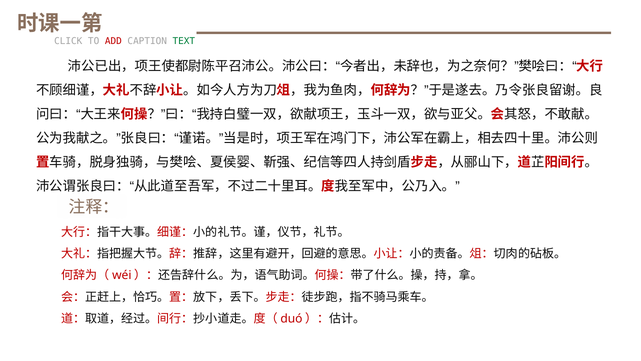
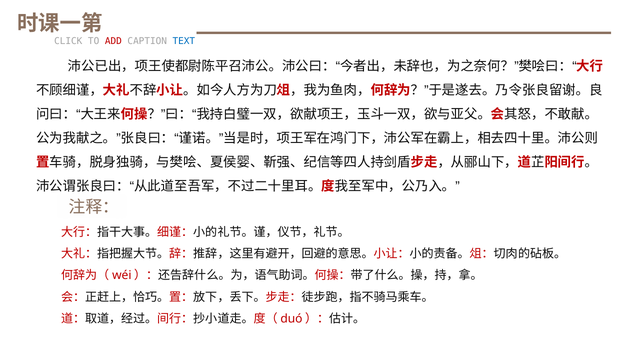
TEXT colour: green -> blue
